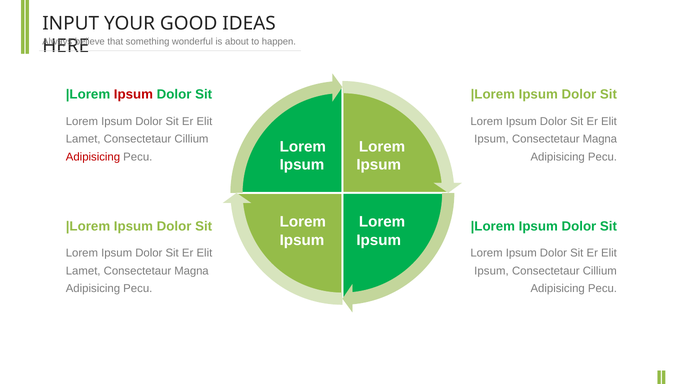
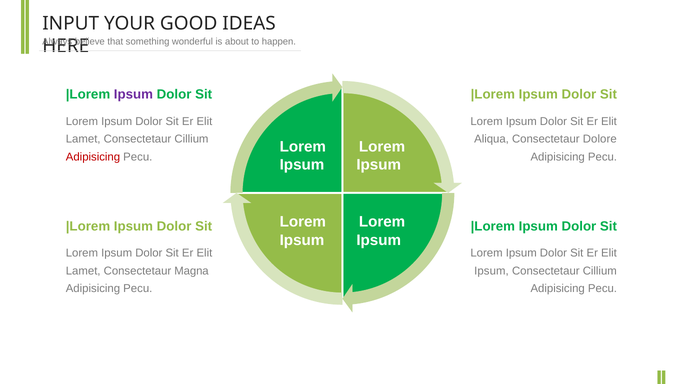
Ipsum at (133, 95) colour: red -> purple
Ipsum at (491, 139): Ipsum -> Aliqua
Magna at (600, 139): Magna -> Dolore
